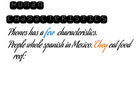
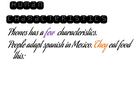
few colour: blue -> purple
whole: whole -> adapt
reef: reef -> this
